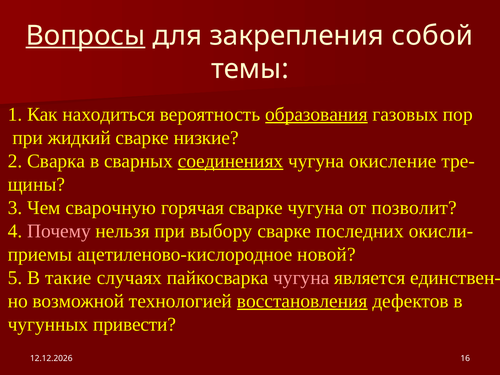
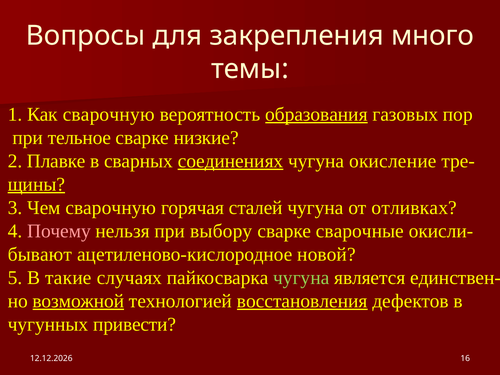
Вопросы underline: present -> none
собой: собой -> много
Как находиться: находиться -> сварочную
жидкий: жидкий -> тельное
Сварка: Сварка -> Плавке
щины underline: none -> present
горячая сварке: сварке -> сталей
позволит: позволит -> отливках
последних: последних -> сварочные
приемы: приемы -> бывают
чугуна at (301, 278) colour: pink -> light green
возможной underline: none -> present
